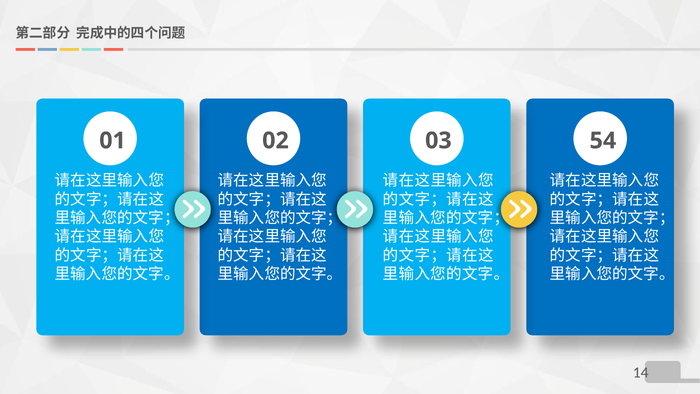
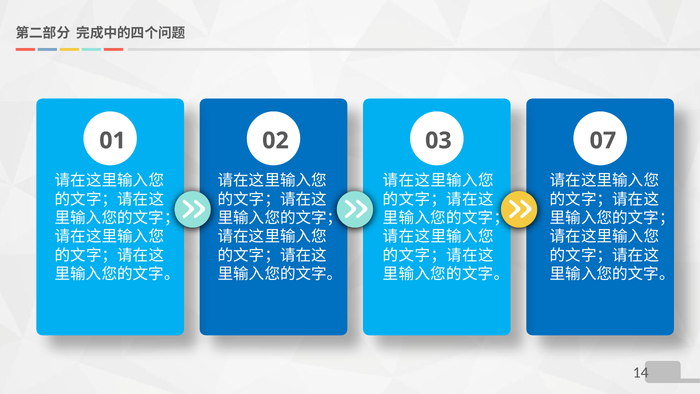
54: 54 -> 07
